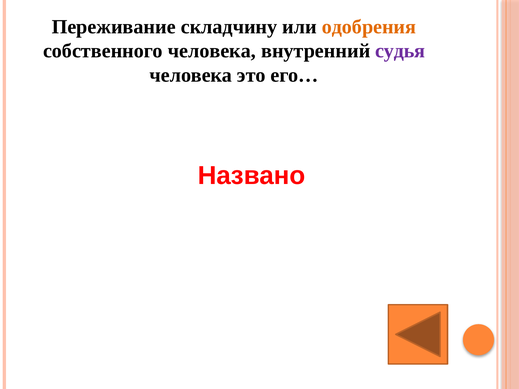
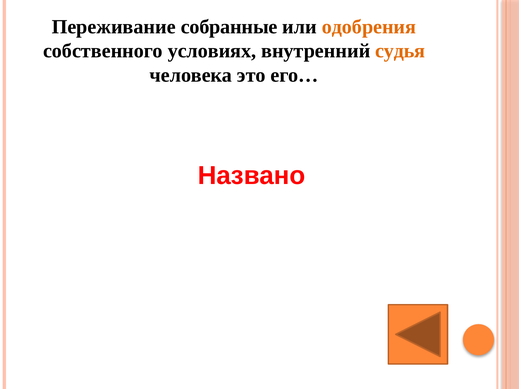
складчину: складчину -> собранные
собственного человека: человека -> условиях
судья colour: purple -> orange
